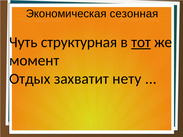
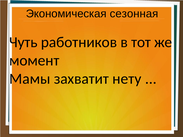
структурная: структурная -> работников
тот underline: present -> none
Отдых: Отдых -> Мамы
